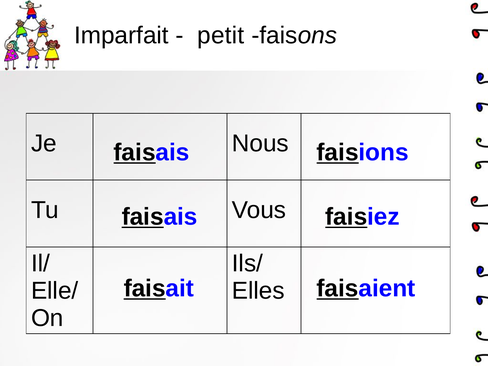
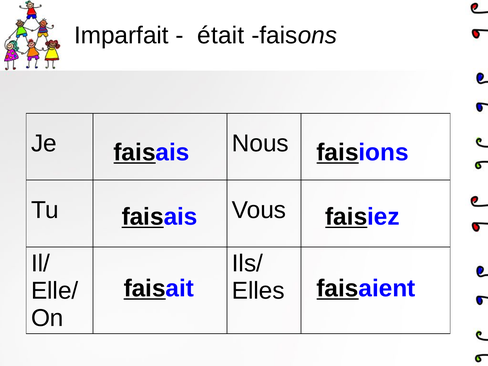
petit: petit -> était
